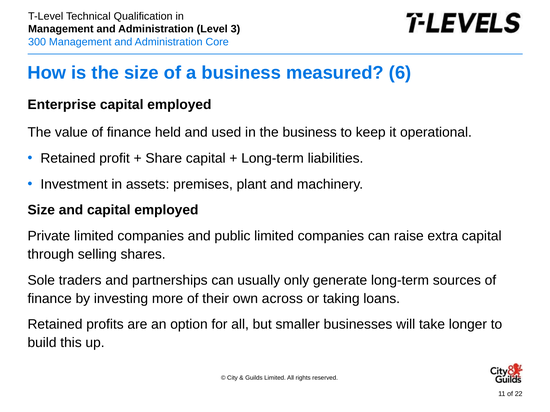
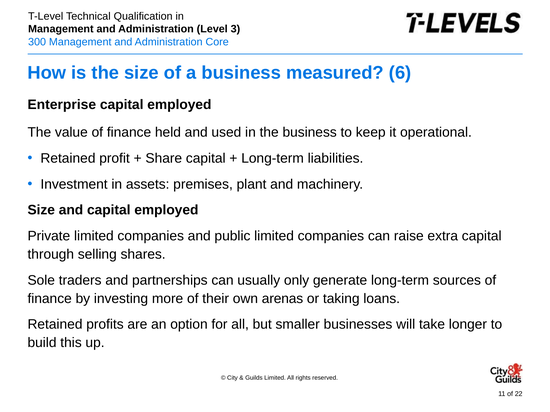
across: across -> arenas
